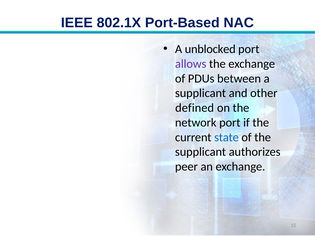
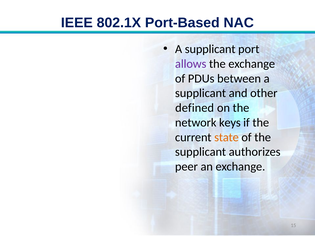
unblocked at (210, 49): unblocked -> supplicant
network port: port -> keys
state colour: blue -> orange
